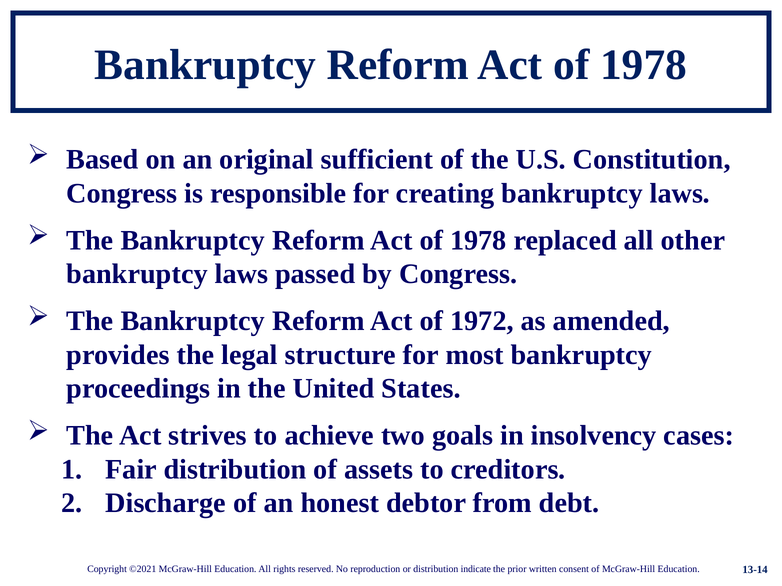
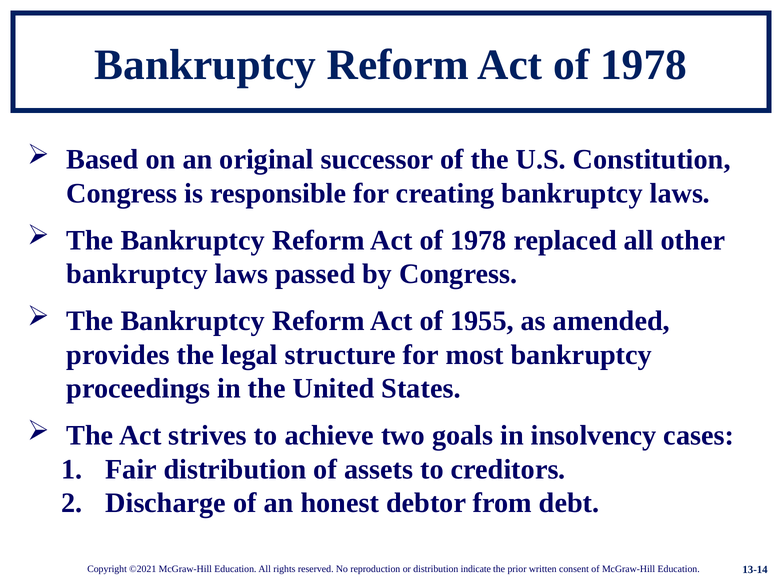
sufficient: sufficient -> successor
1972: 1972 -> 1955
